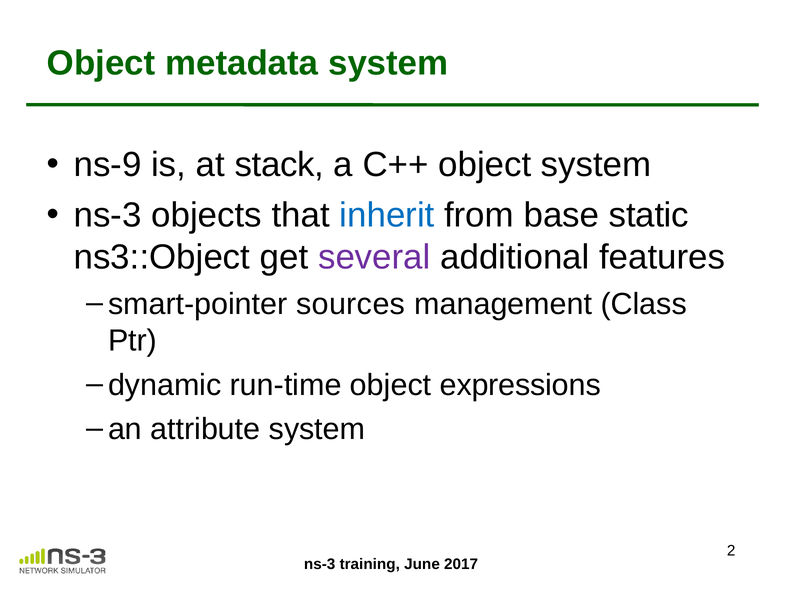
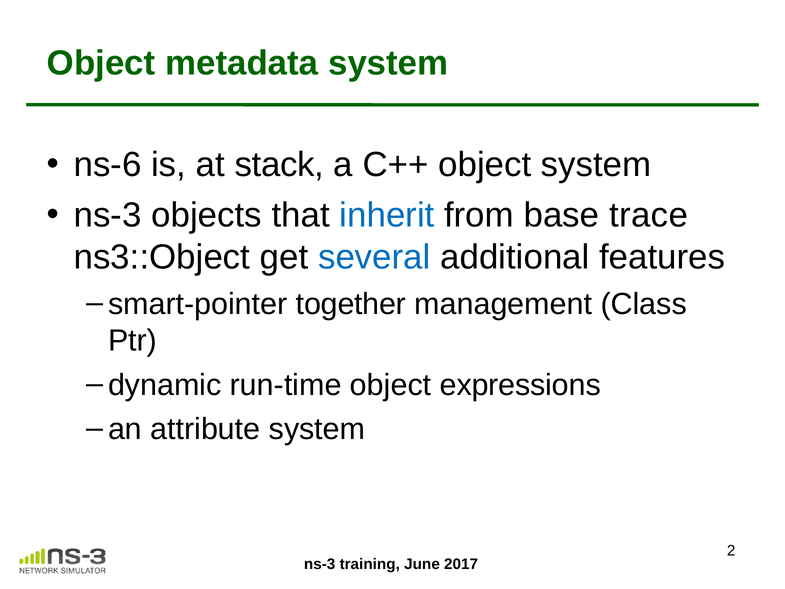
ns-9: ns-9 -> ns-6
static: static -> trace
several colour: purple -> blue
sources: sources -> together
